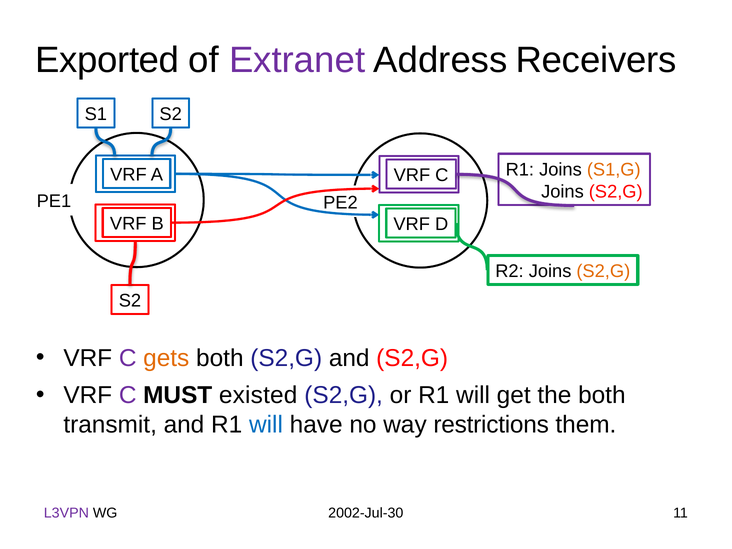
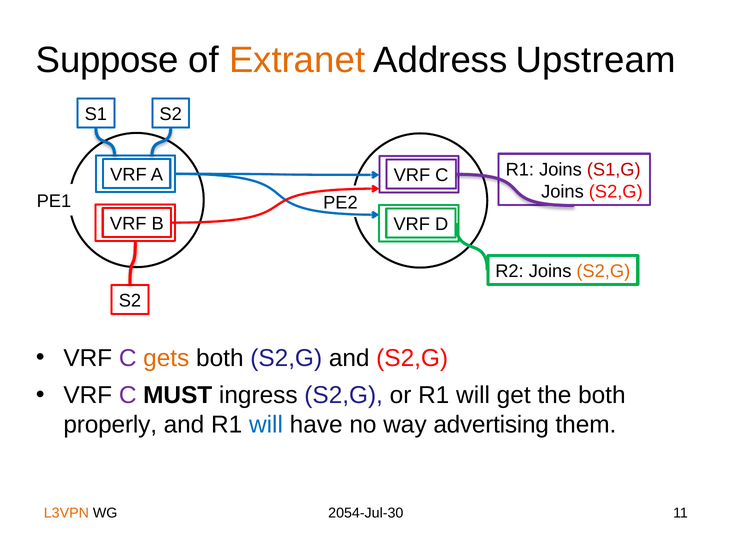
Exported: Exported -> Suppose
Extranet colour: purple -> orange
Receivers: Receivers -> Upstream
S1,G colour: orange -> red
existed: existed -> ingress
transmit: transmit -> properly
restrictions: restrictions -> advertising
L3VPN colour: purple -> orange
2002-Jul-30: 2002-Jul-30 -> 2054-Jul-30
